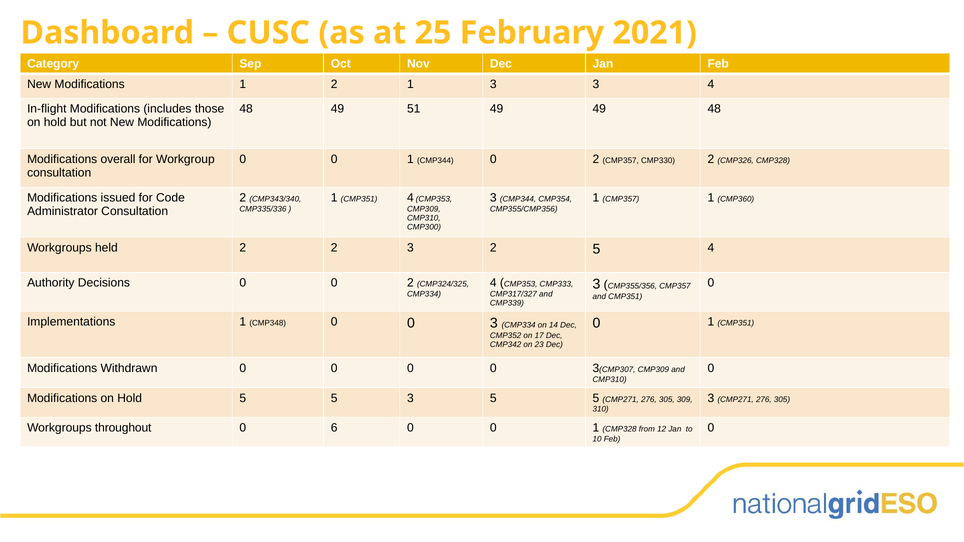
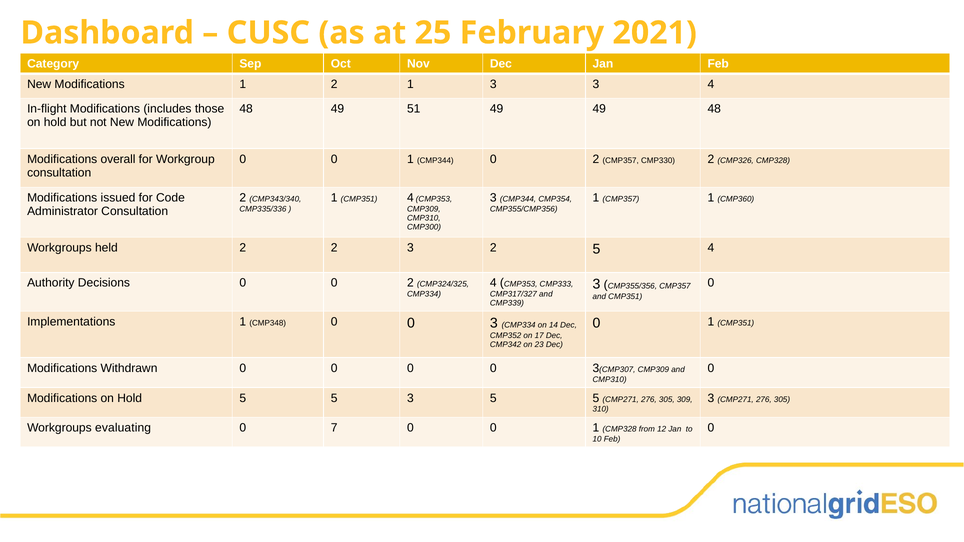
throughout: throughout -> evaluating
6: 6 -> 7
